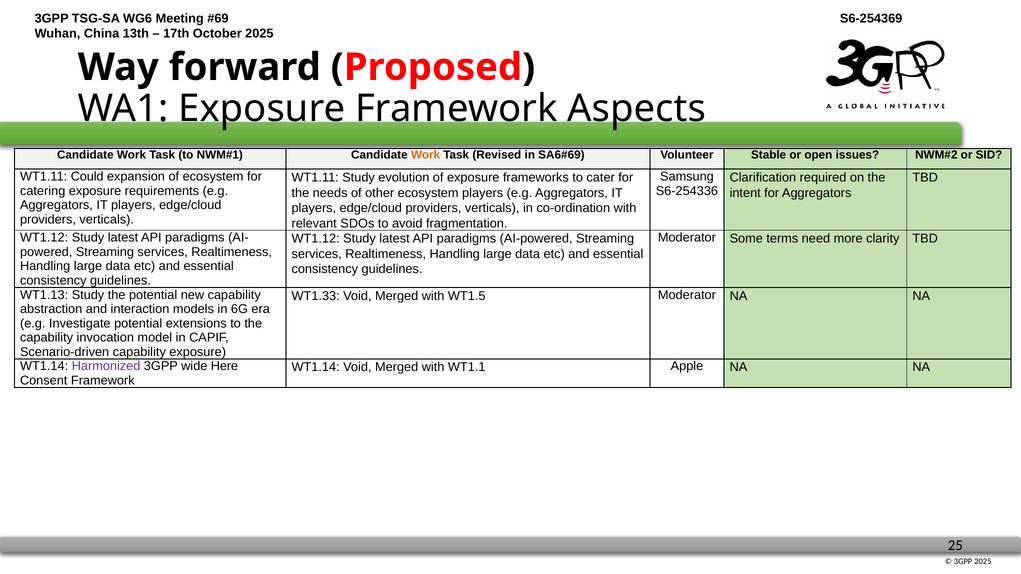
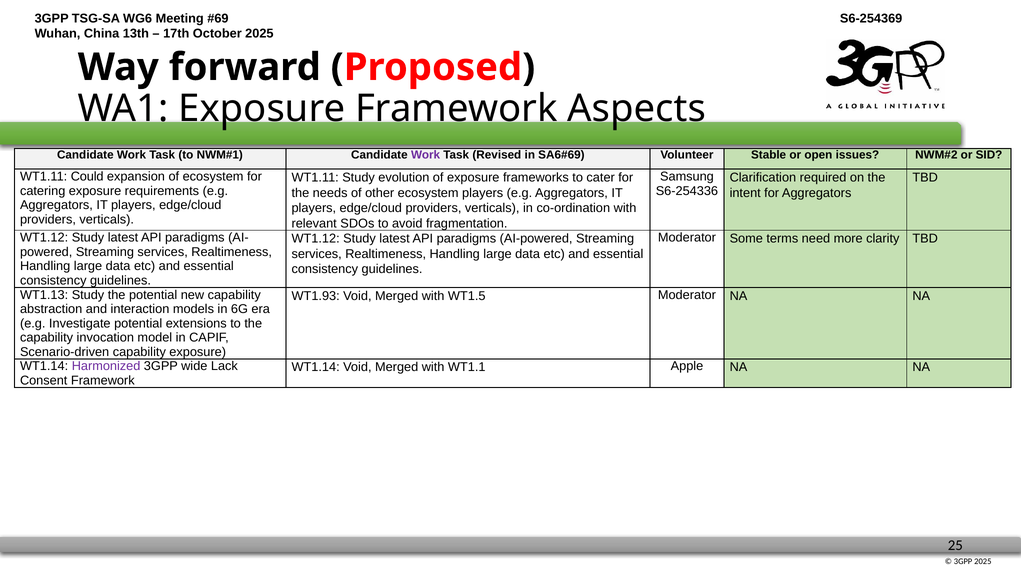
Work at (426, 155) colour: orange -> purple
WT1.33: WT1.33 -> WT1.93
Here: Here -> Lack
